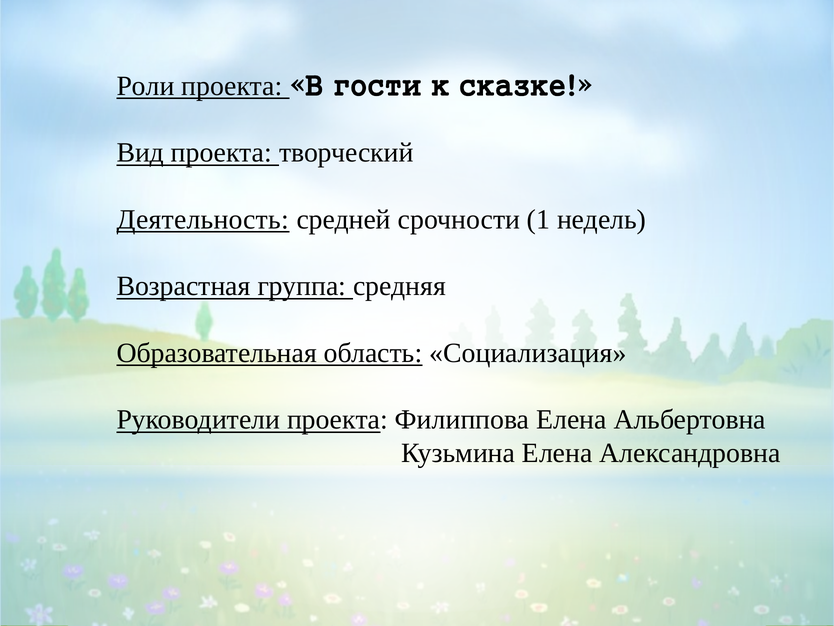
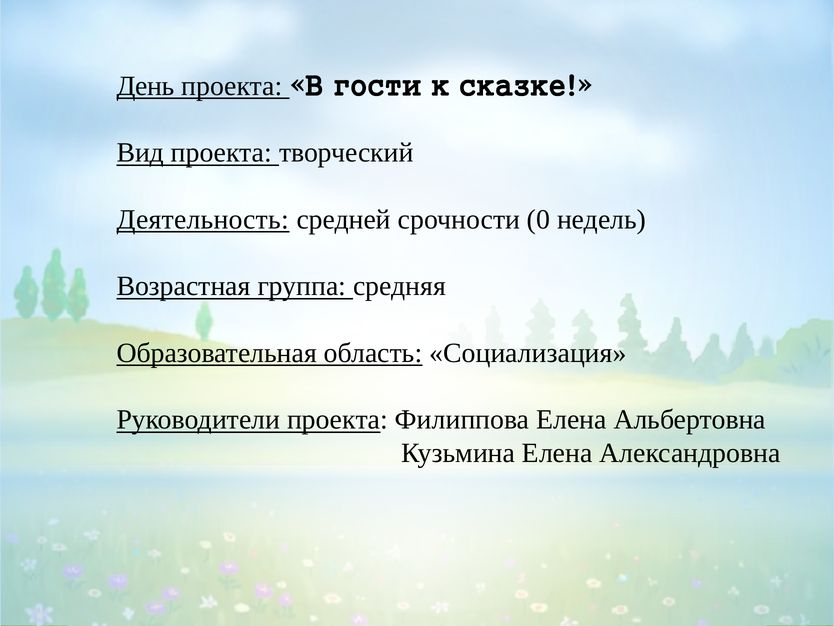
Роли: Роли -> День
1: 1 -> 0
